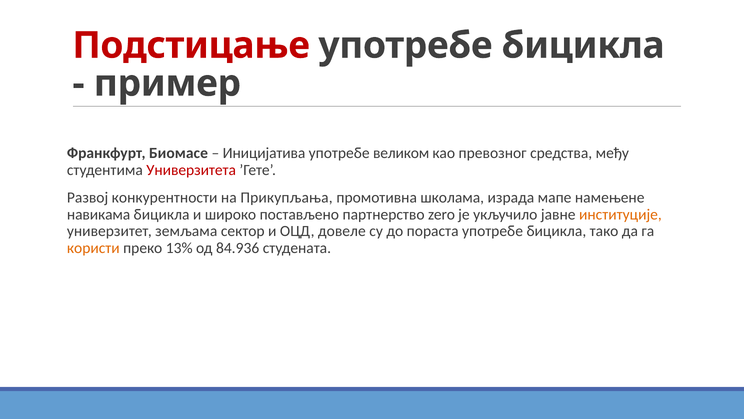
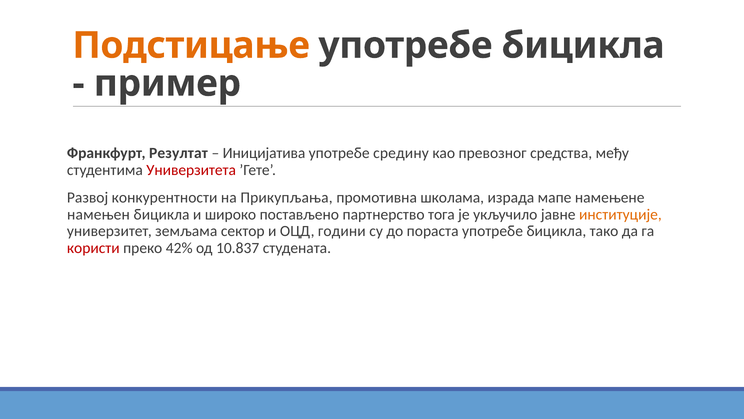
Подстицање colour: red -> orange
Биомасе: Биомасе -> Резултат
великом: великом -> средину
навикама: навикама -> намењен
zero: zero -> тога
довеле: довеле -> години
користи colour: orange -> red
13%: 13% -> 42%
84.936: 84.936 -> 10.837
